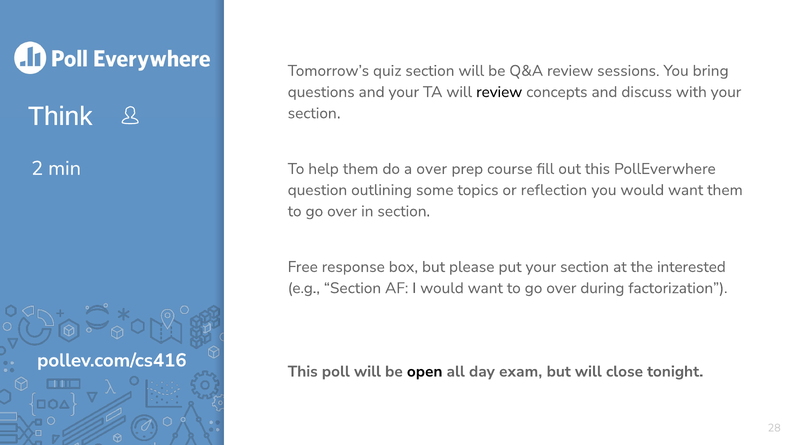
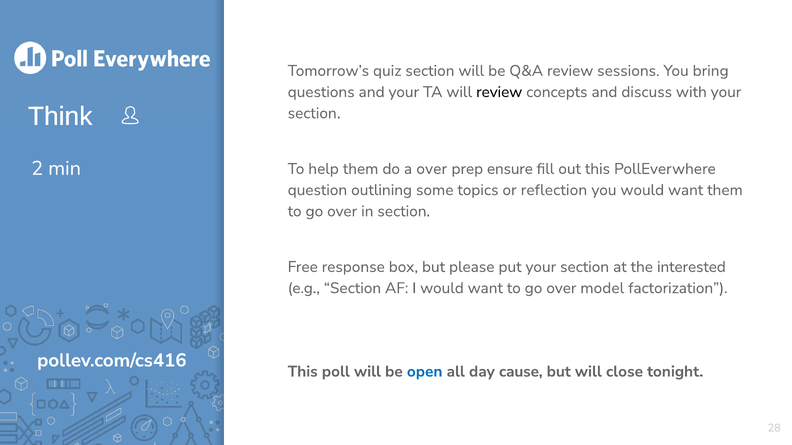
course: course -> ensure
during: during -> model
open colour: black -> blue
exam: exam -> cause
